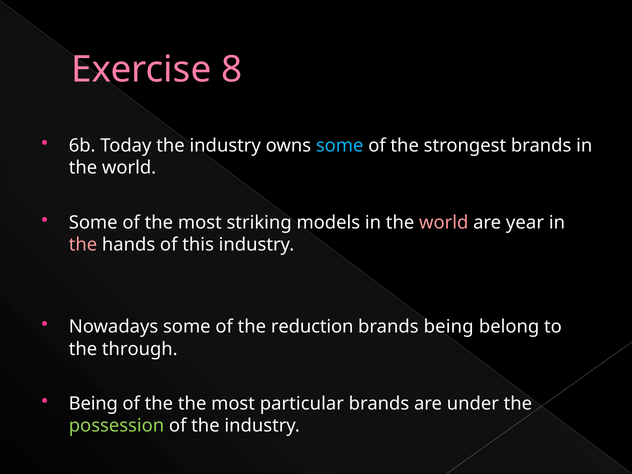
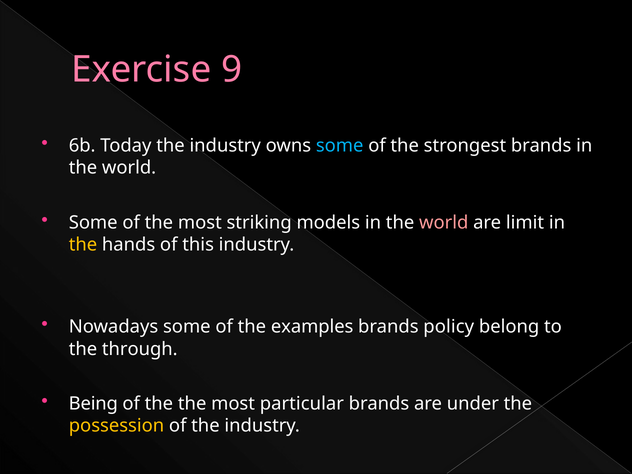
8: 8 -> 9
year: year -> limit
the at (83, 245) colour: pink -> yellow
reduction: reduction -> examples
brands being: being -> policy
possession colour: light green -> yellow
